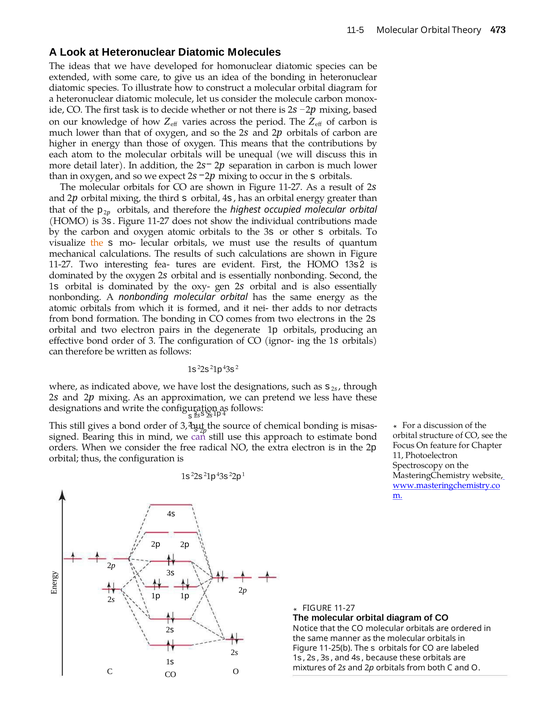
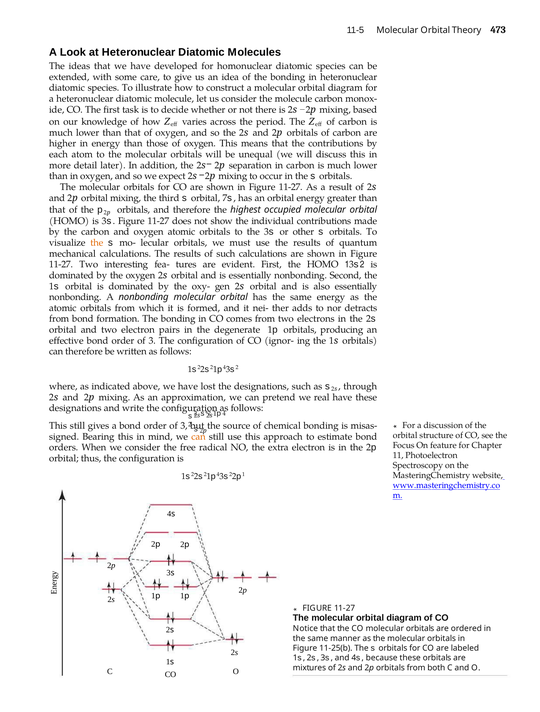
orbital 4: 4 -> 7
less: less -> real
can at (198, 436) colour: purple -> orange
